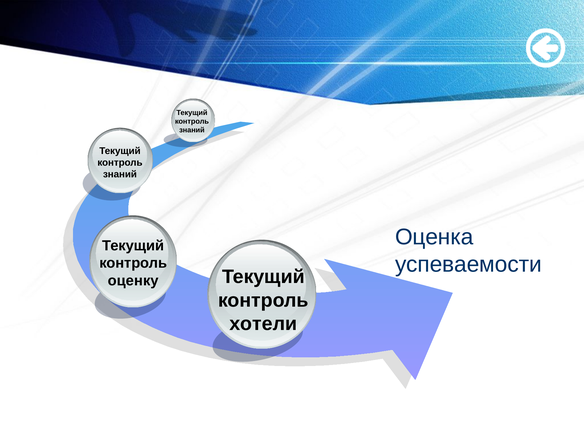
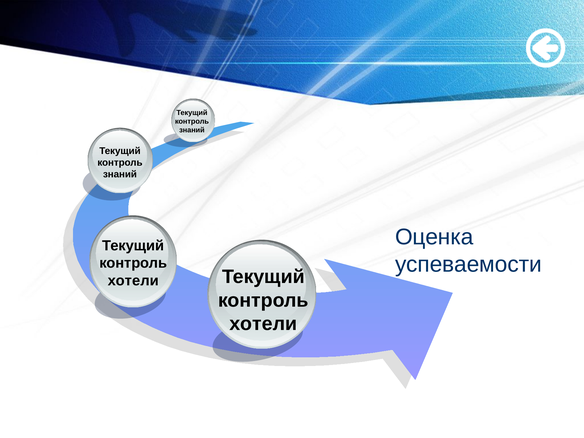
оценку at (133, 281): оценку -> хотели
